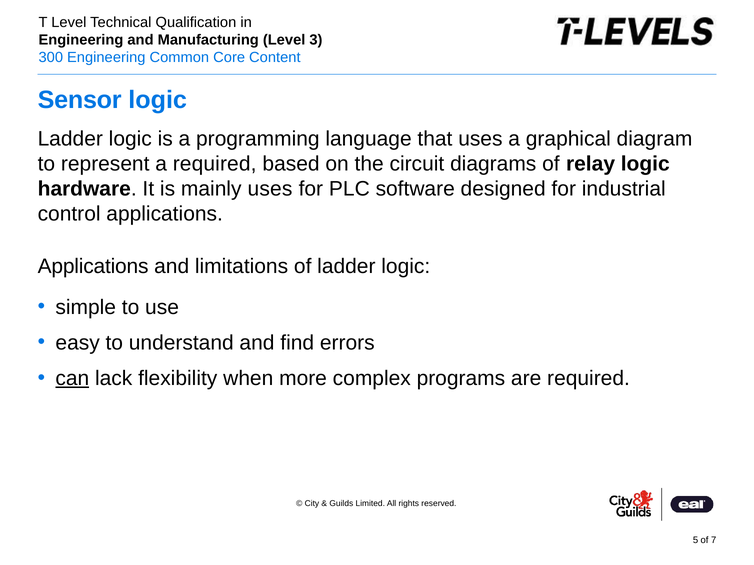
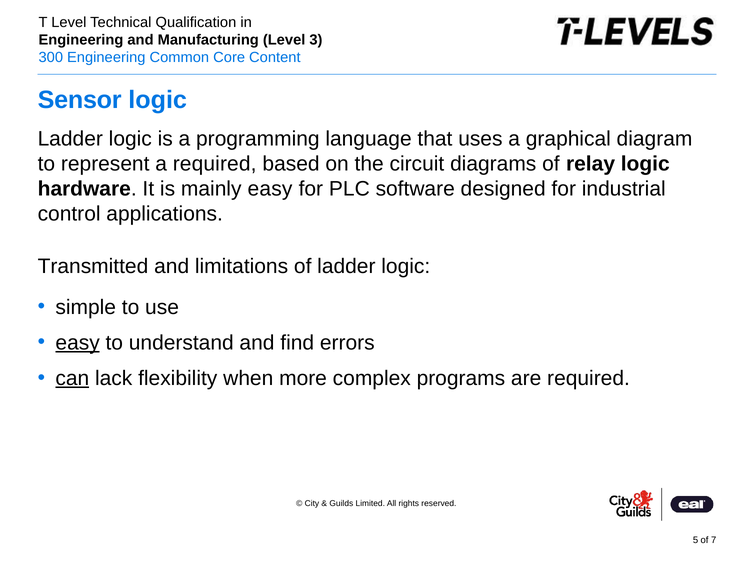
mainly uses: uses -> easy
Applications at (93, 267): Applications -> Transmitted
easy at (78, 343) underline: none -> present
